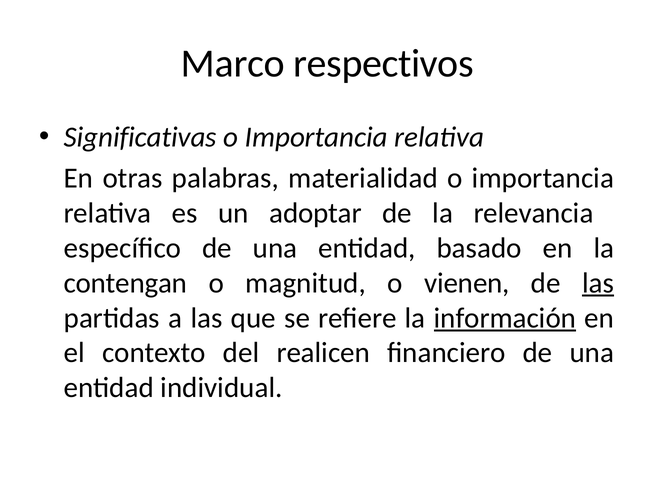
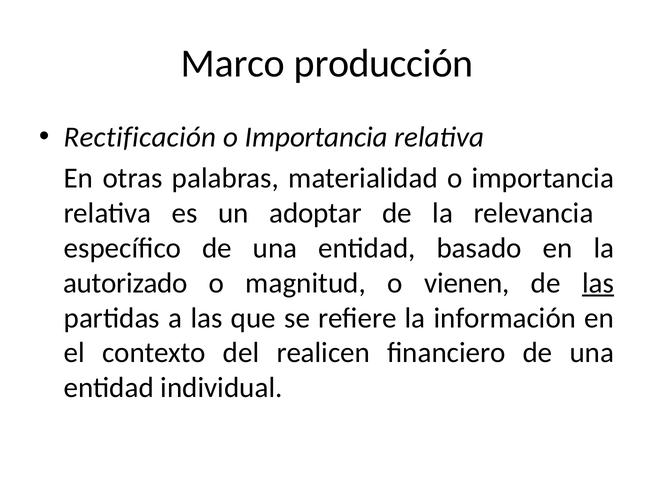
respectivos: respectivos -> producción
Significativas: Significativas -> Rectificación
contengan: contengan -> autorizado
información underline: present -> none
